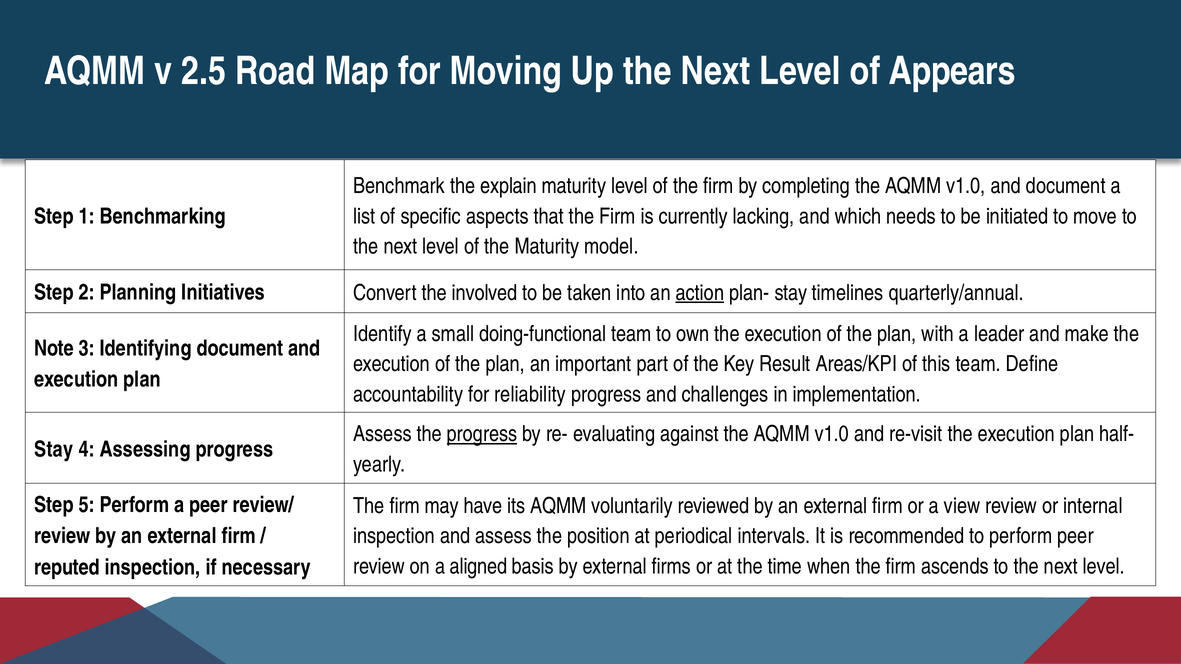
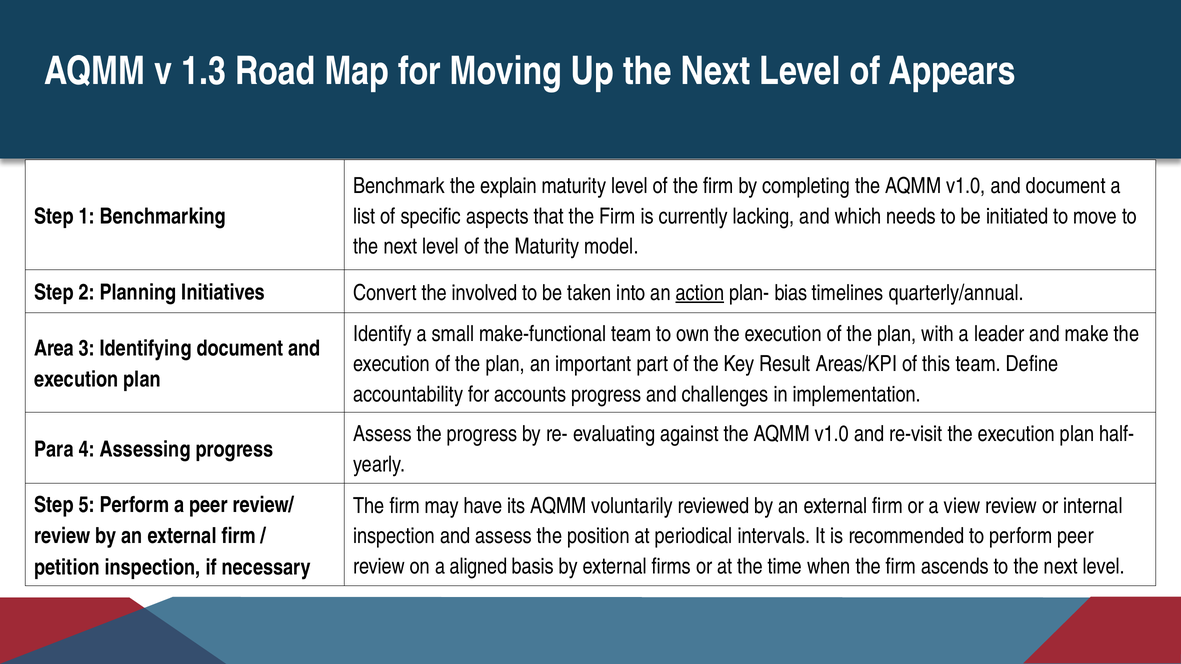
2.5: 2.5 -> 1.3
plan- stay: stay -> bias
doing-functional: doing-functional -> make-functional
Note: Note -> Area
reliability: reliability -> accounts
progress at (482, 434) underline: present -> none
Stay at (54, 449): Stay -> Para
reputed: reputed -> petition
